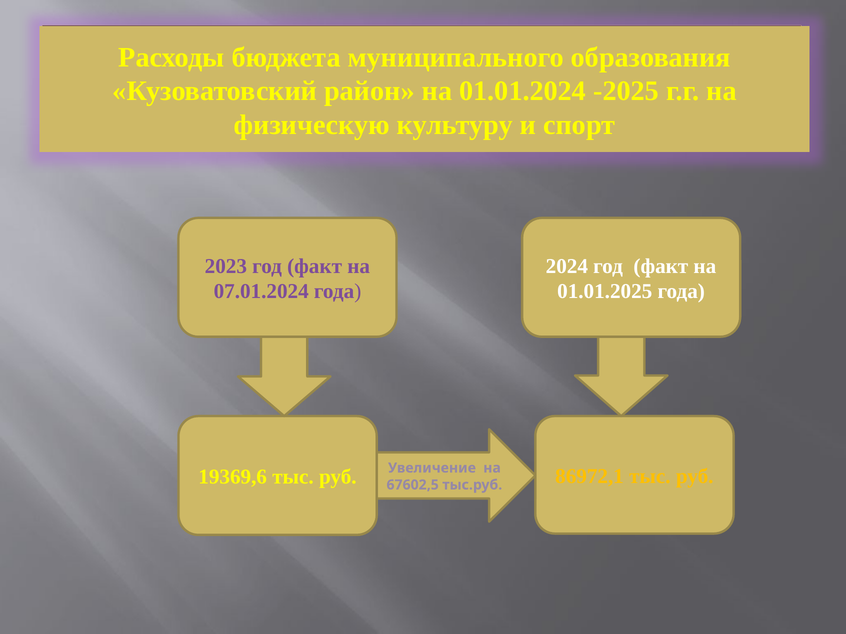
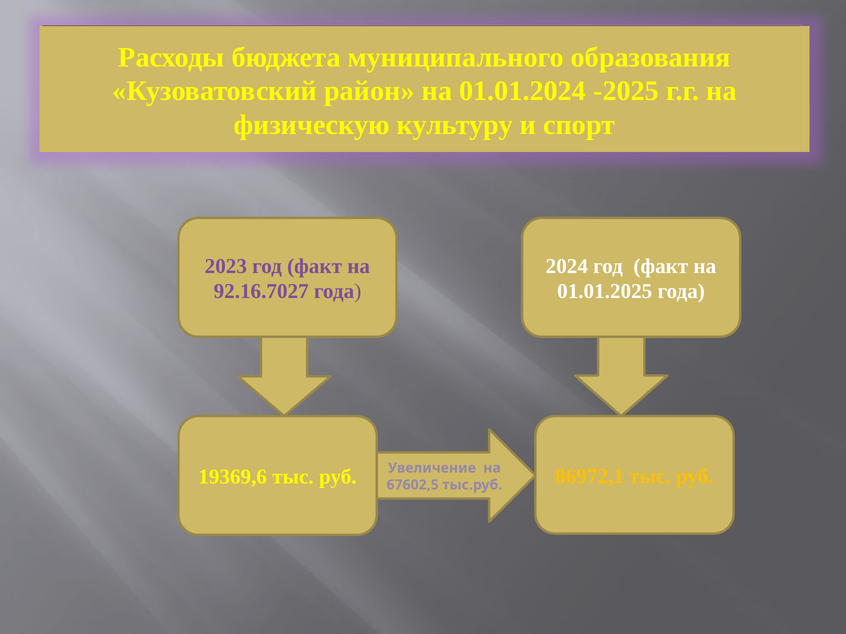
07.01.2024: 07.01.2024 -> 92.16.7027
